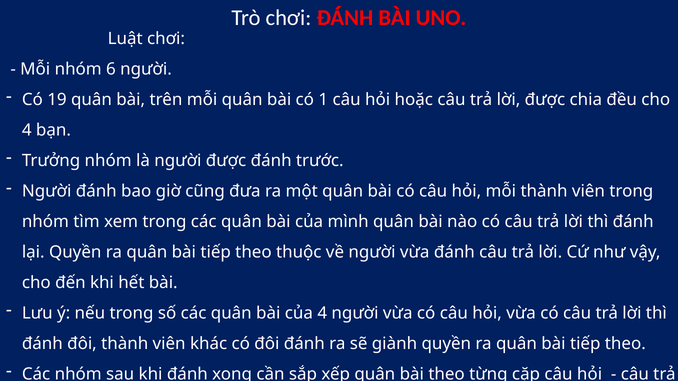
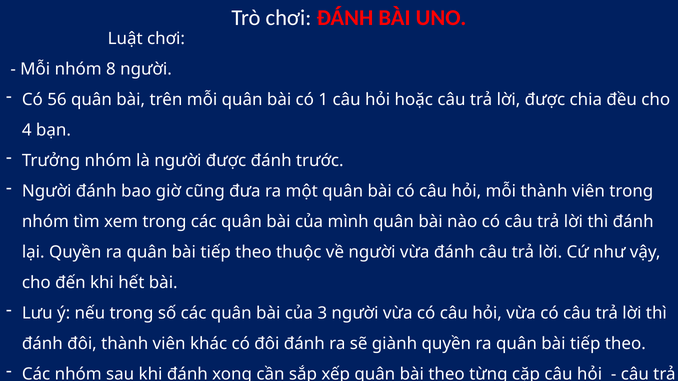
6: 6 -> 8
19: 19 -> 56
của 4: 4 -> 3
